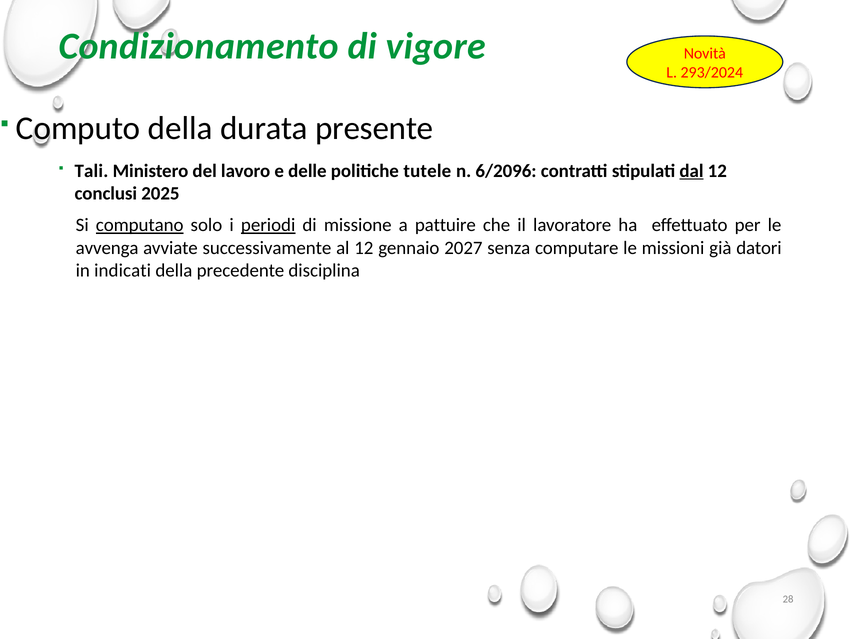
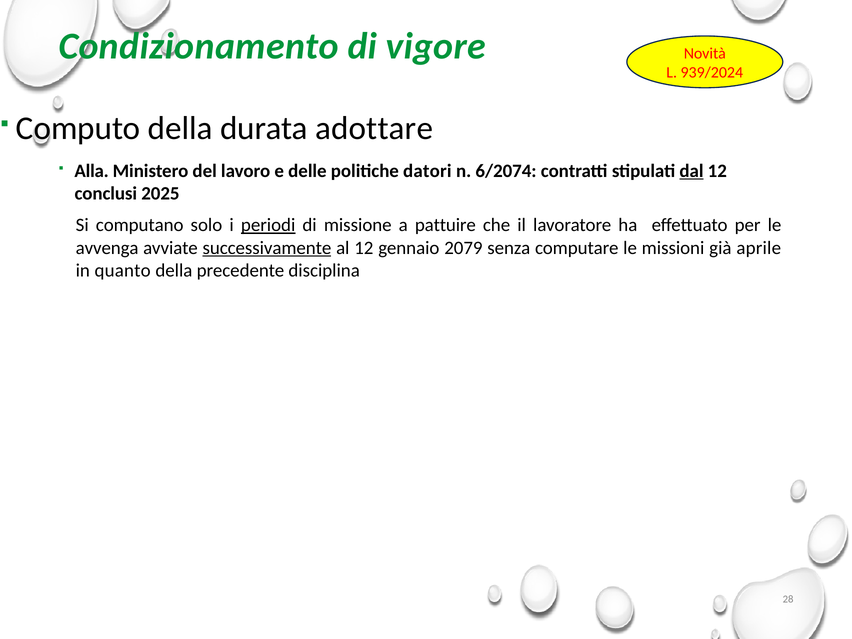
293/2024: 293/2024 -> 939/2024
presente: presente -> adottare
Tali: Tali -> Alla
tutele: tutele -> datori
6/2096: 6/2096 -> 6/2074
computano underline: present -> none
successivamente underline: none -> present
2027: 2027 -> 2079
datori: datori -> aprile
indicati: indicati -> quanto
